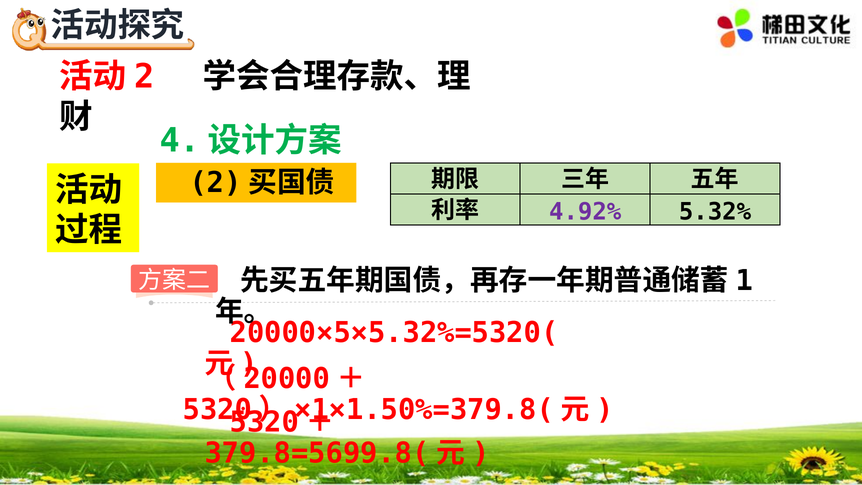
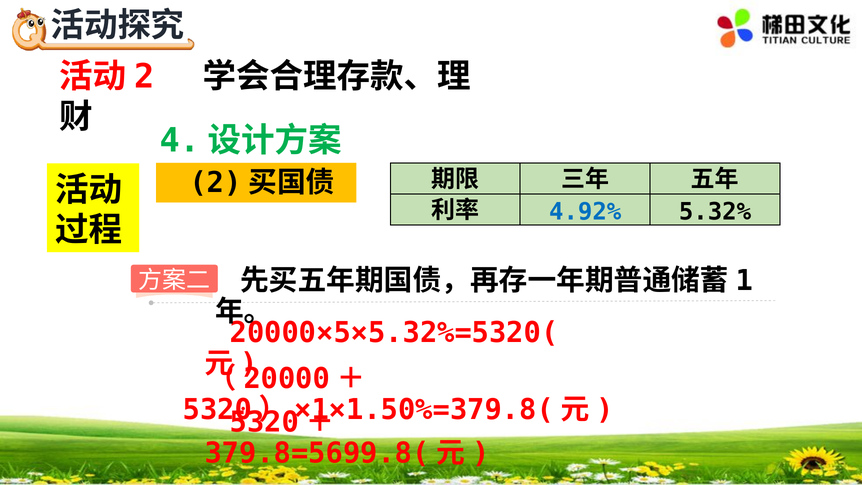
4.92% colour: purple -> blue
